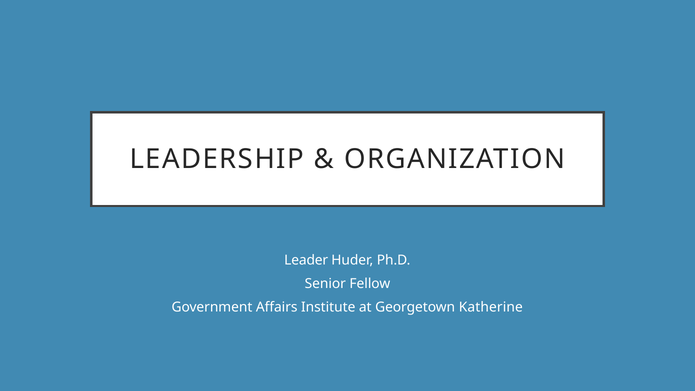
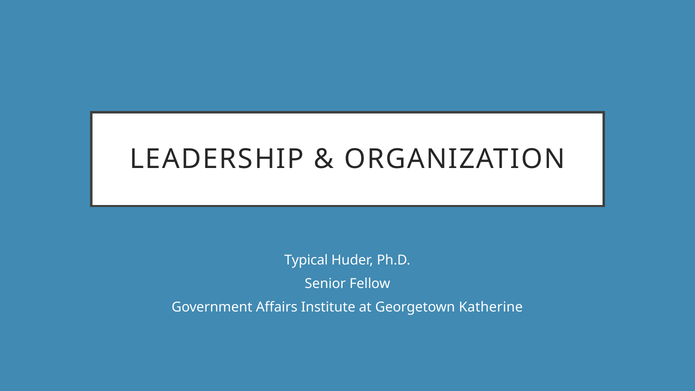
Leader: Leader -> Typical
